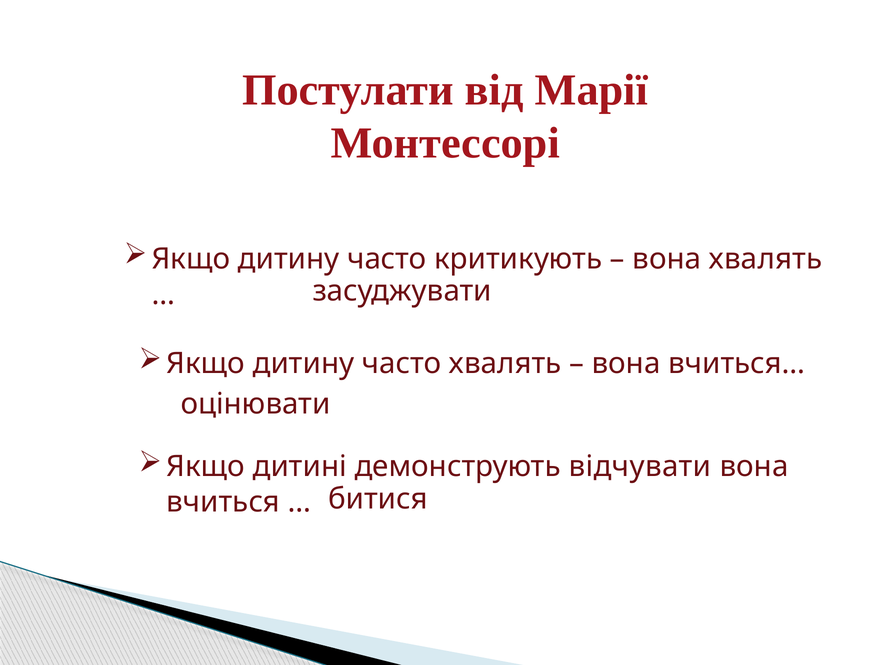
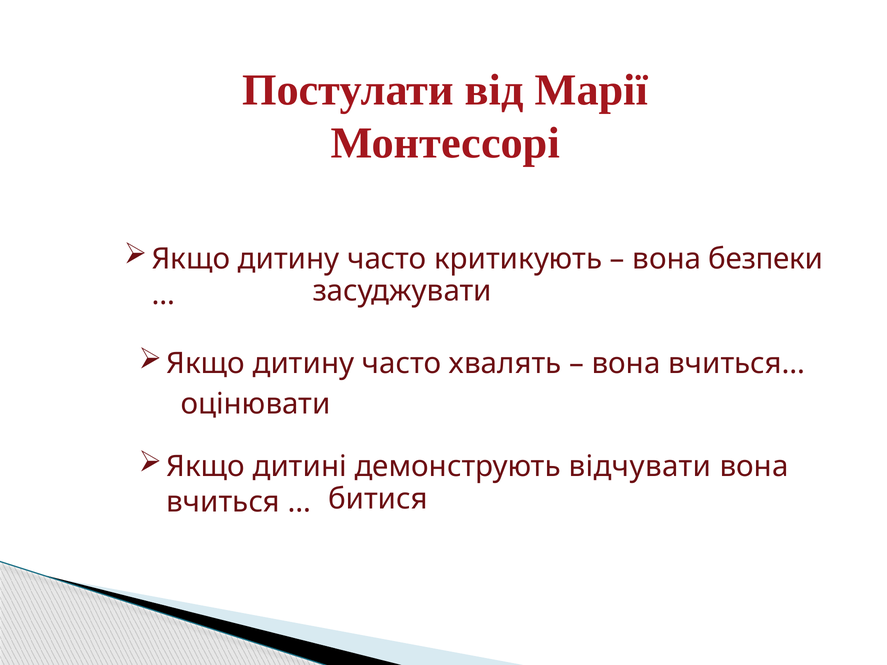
вона хвалять: хвалять -> безпеки
